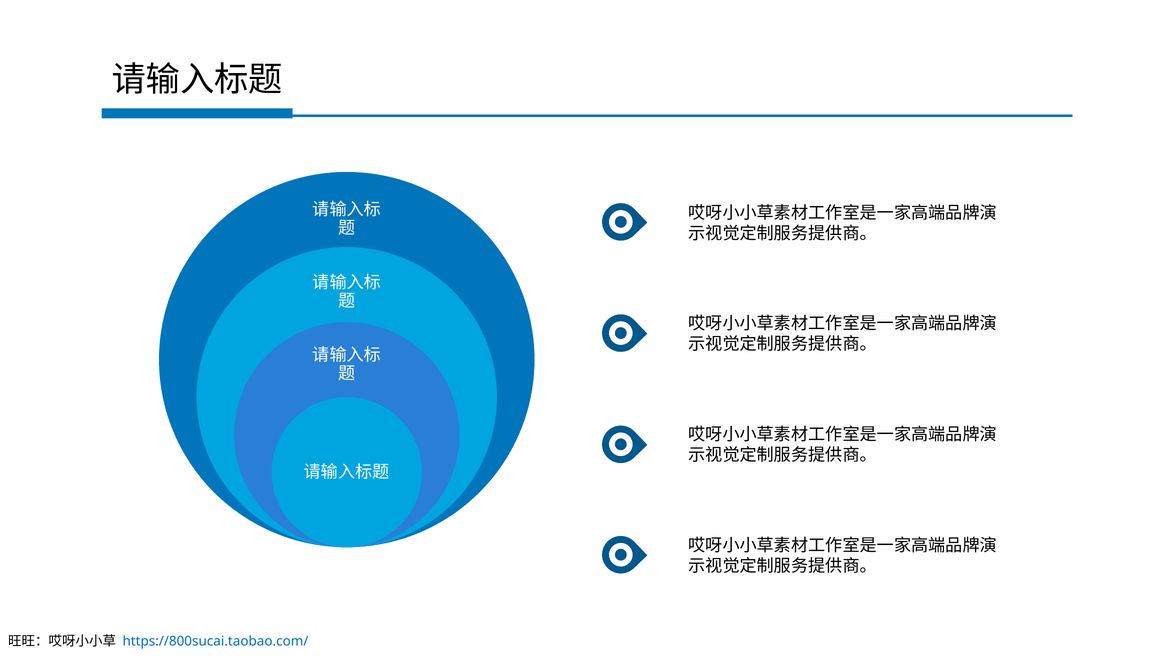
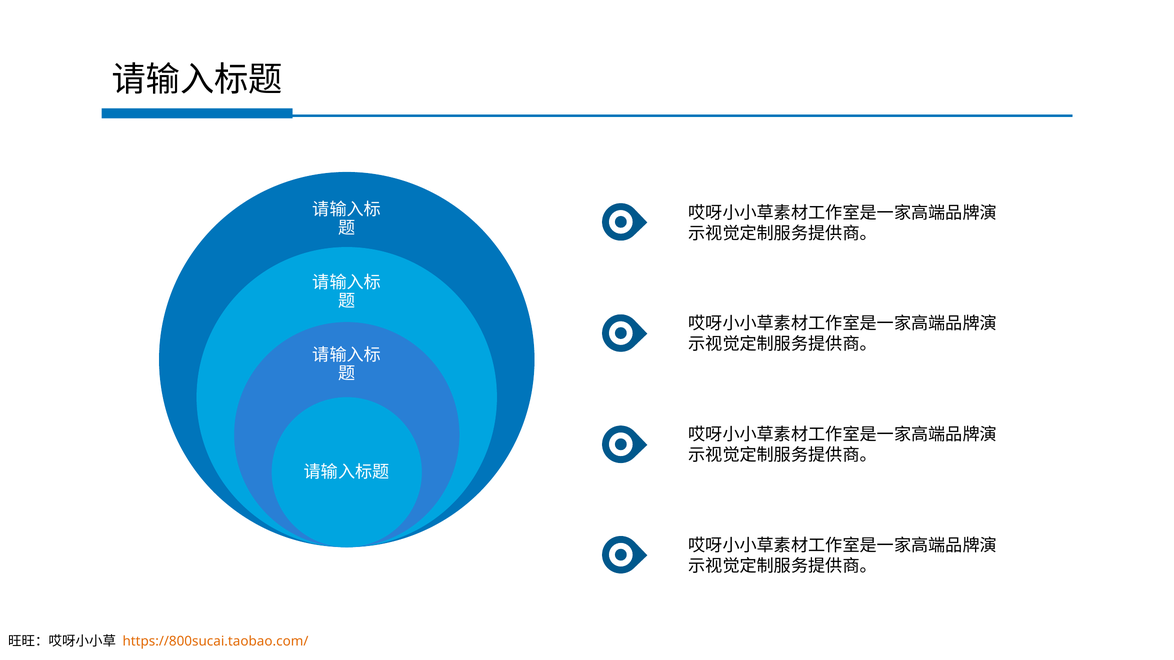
https://800sucai.taobao.com/ colour: blue -> orange
